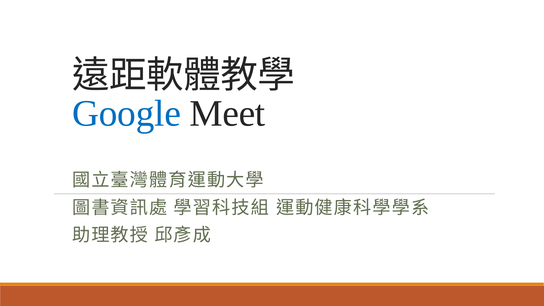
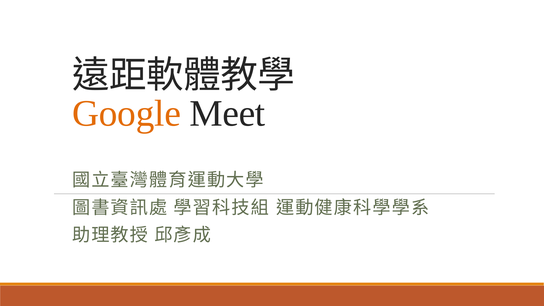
Google colour: blue -> orange
